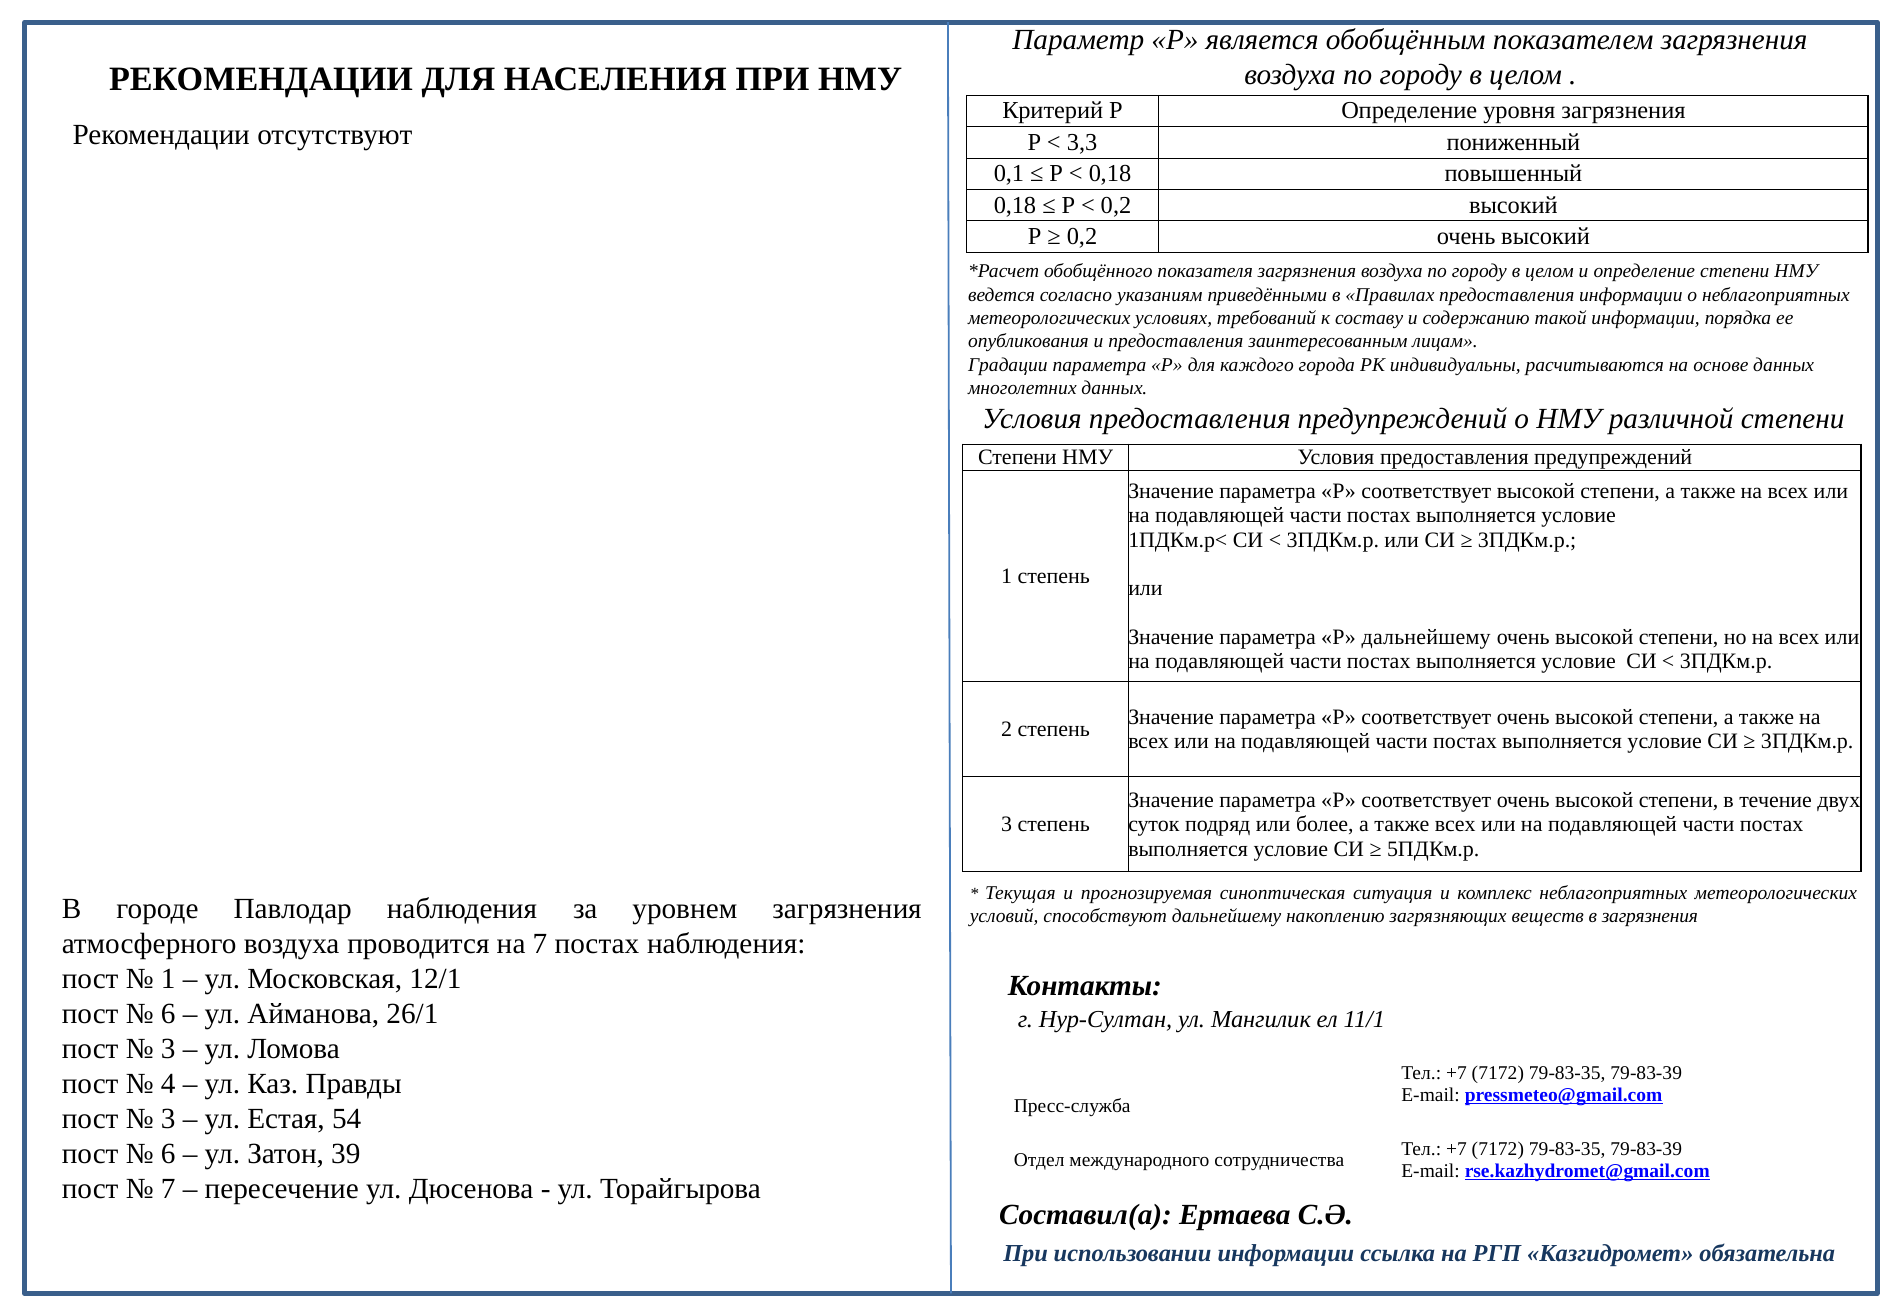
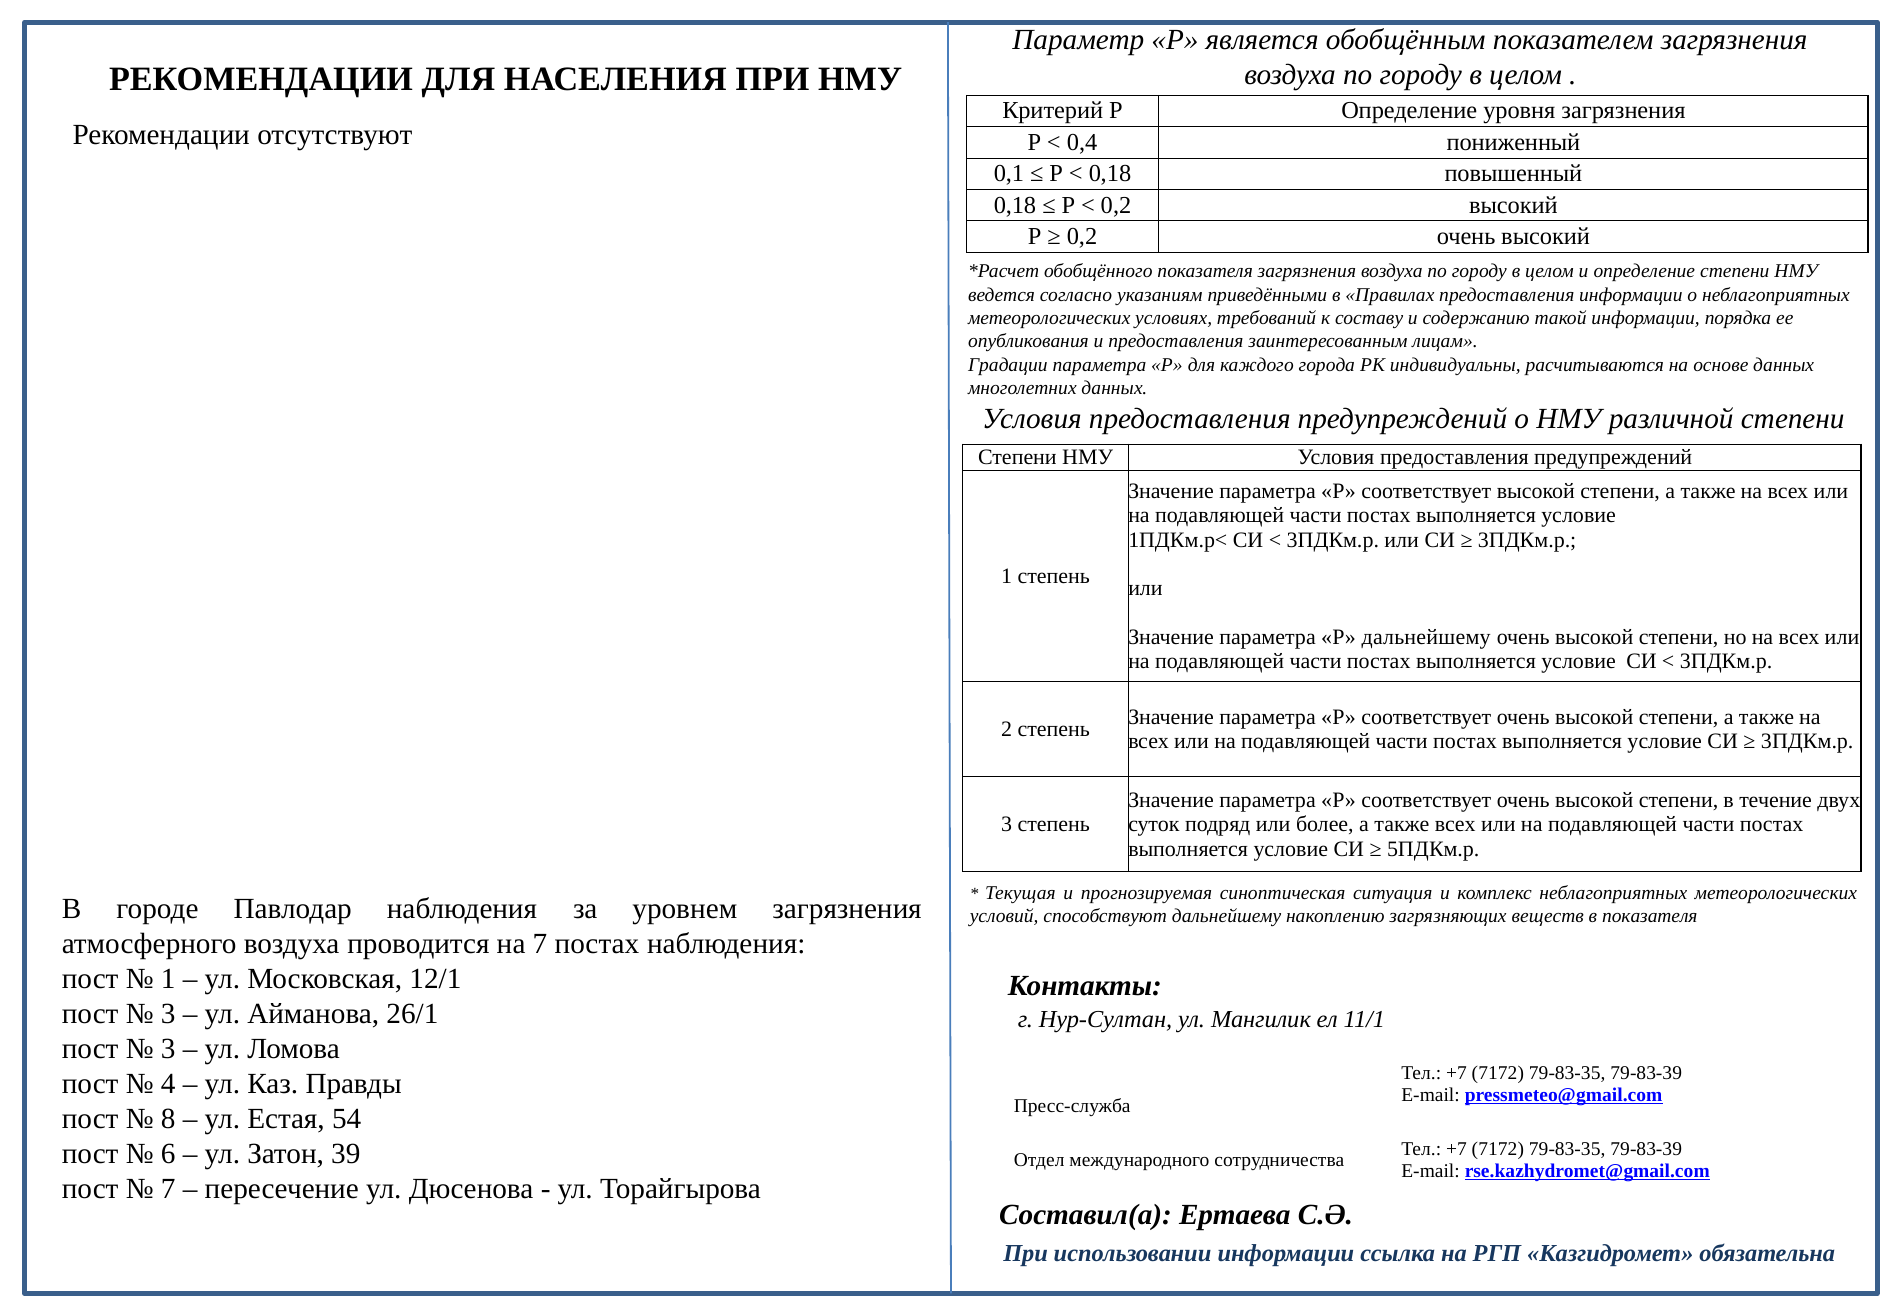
3,3: 3,3 -> 0,4
в загрязнения: загрязнения -> показателя
6 at (168, 1014): 6 -> 3
3 at (168, 1120): 3 -> 8
